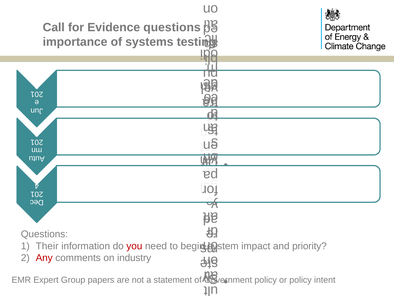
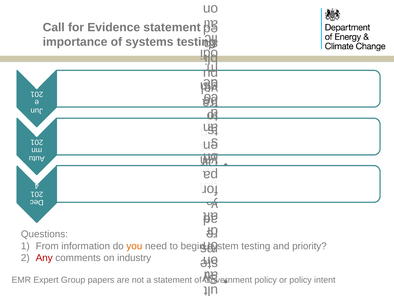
Evidence questions: questions -> statement
Their: Their -> From
you colour: red -> orange
impact at (256, 246): impact -> testing
